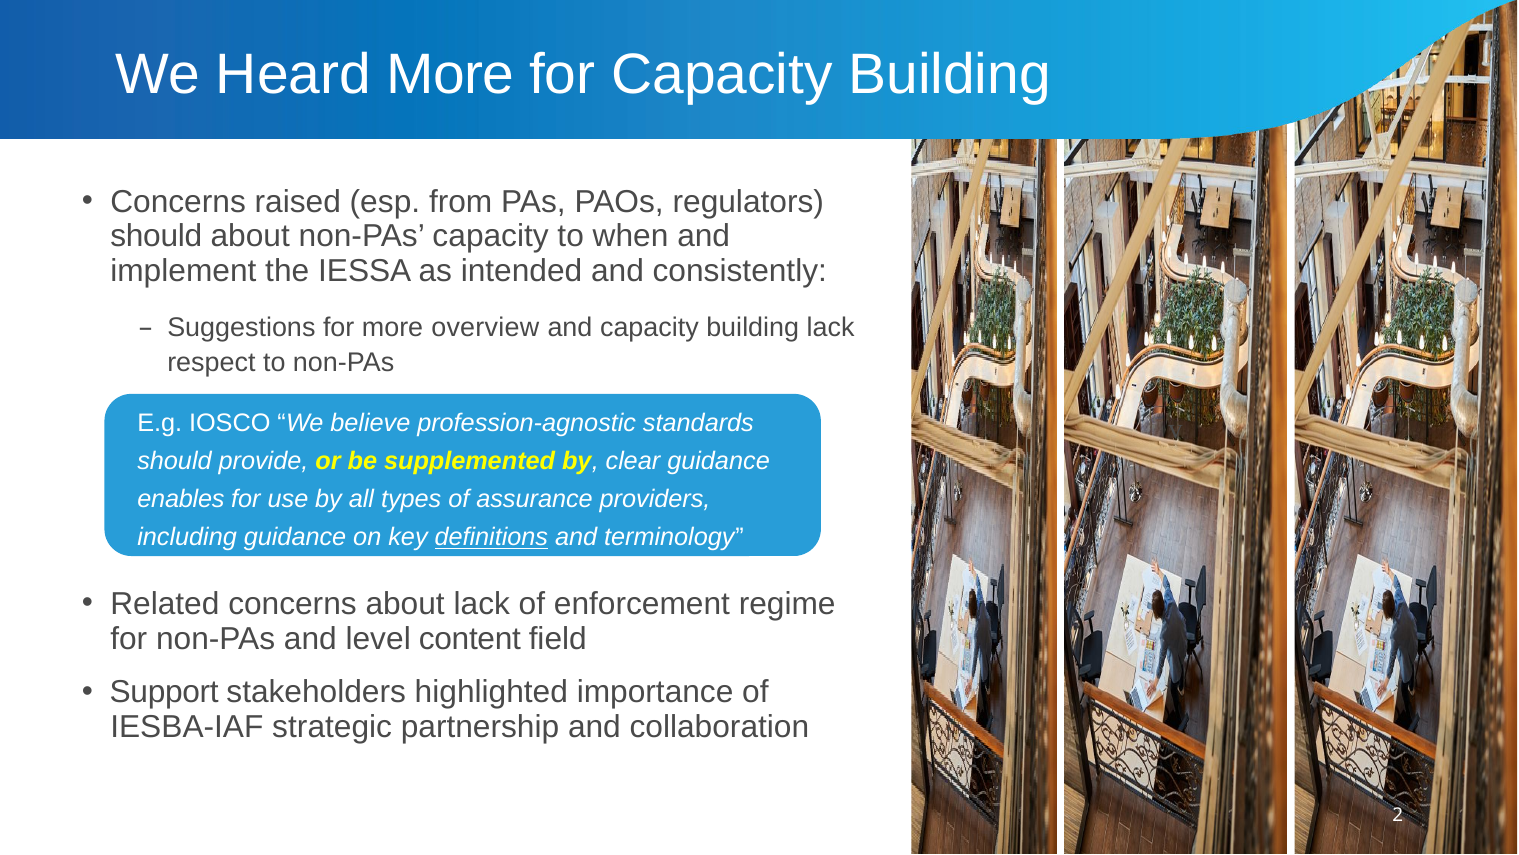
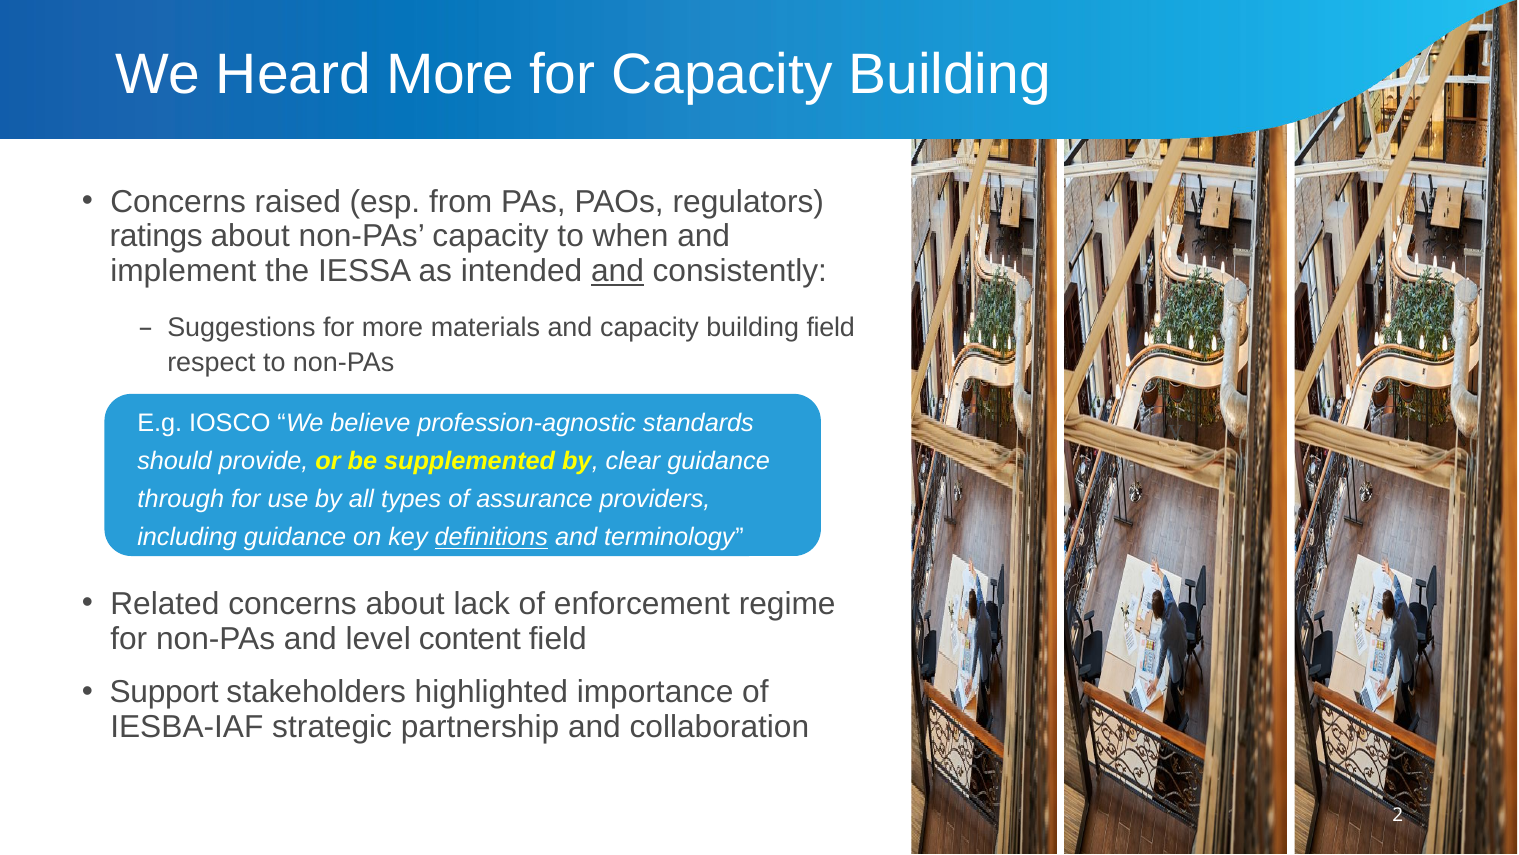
should at (156, 236): should -> ratings
and at (617, 271) underline: none -> present
overview: overview -> materials
building lack: lack -> field
enables: enables -> through
